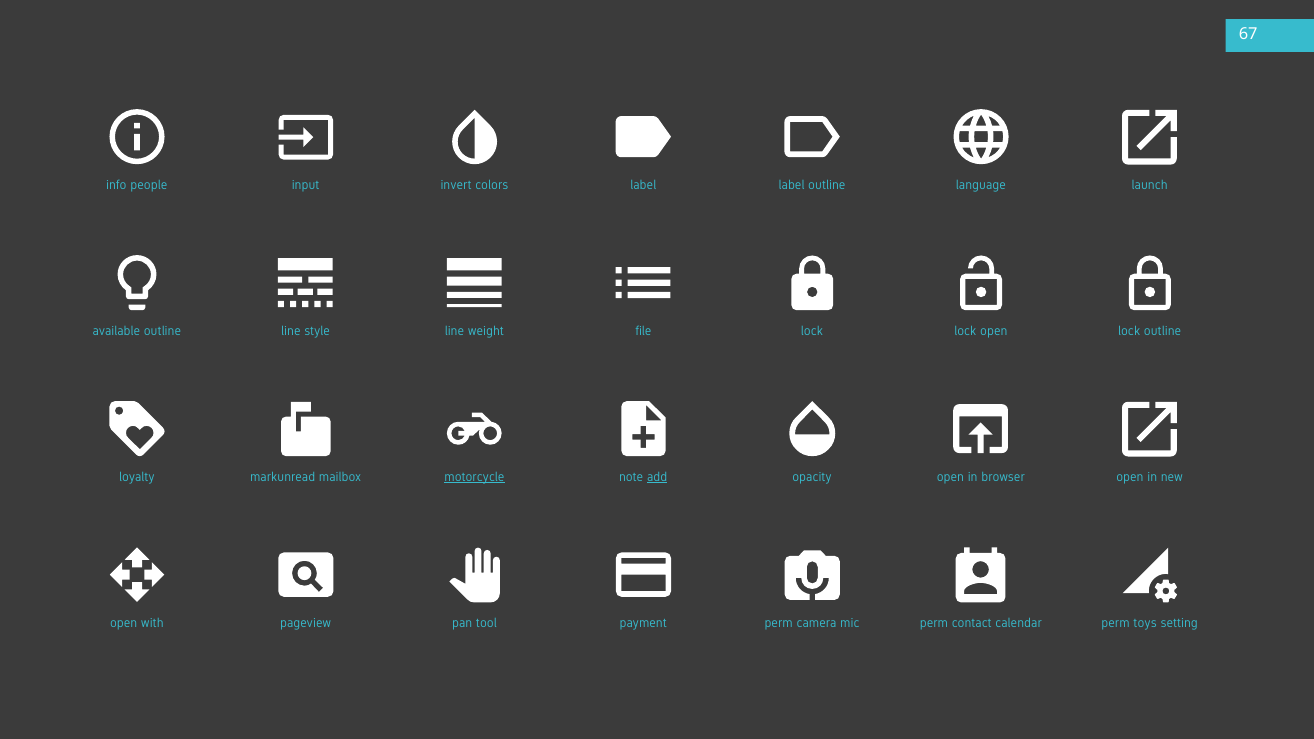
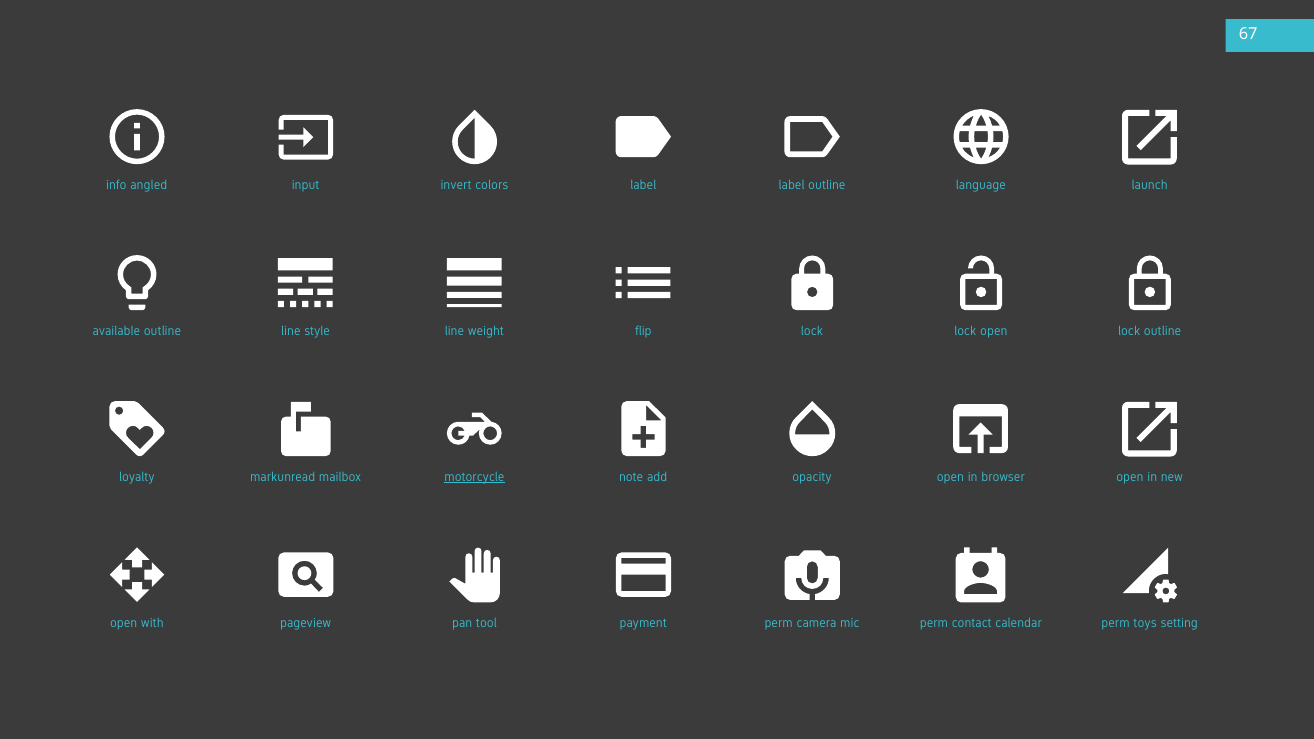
people: people -> angled
file: file -> flip
add underline: present -> none
